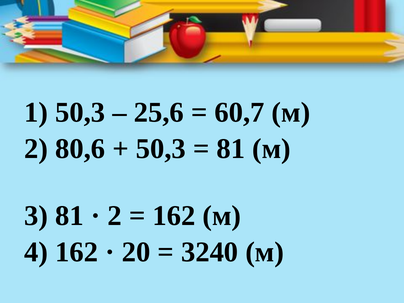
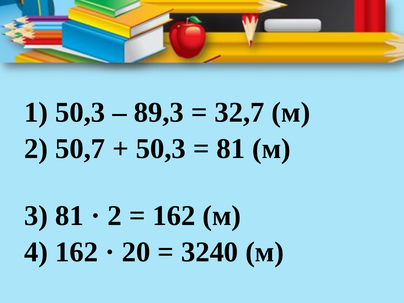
25,6: 25,6 -> 89,3
60,7: 60,7 -> 32,7
80,6: 80,6 -> 50,7
